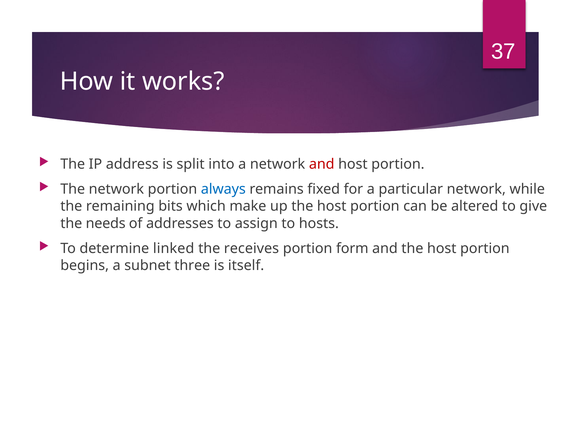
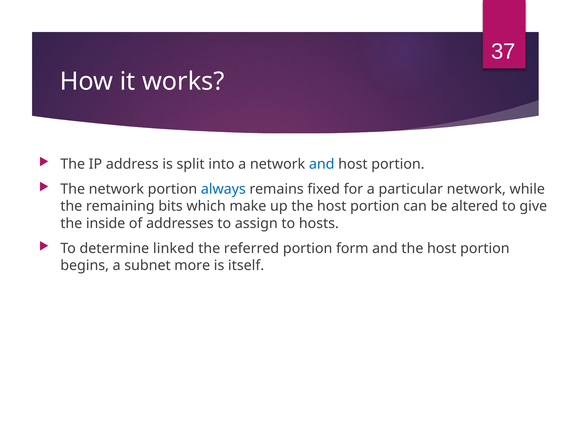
and at (322, 164) colour: red -> blue
needs: needs -> inside
receives: receives -> referred
three: three -> more
